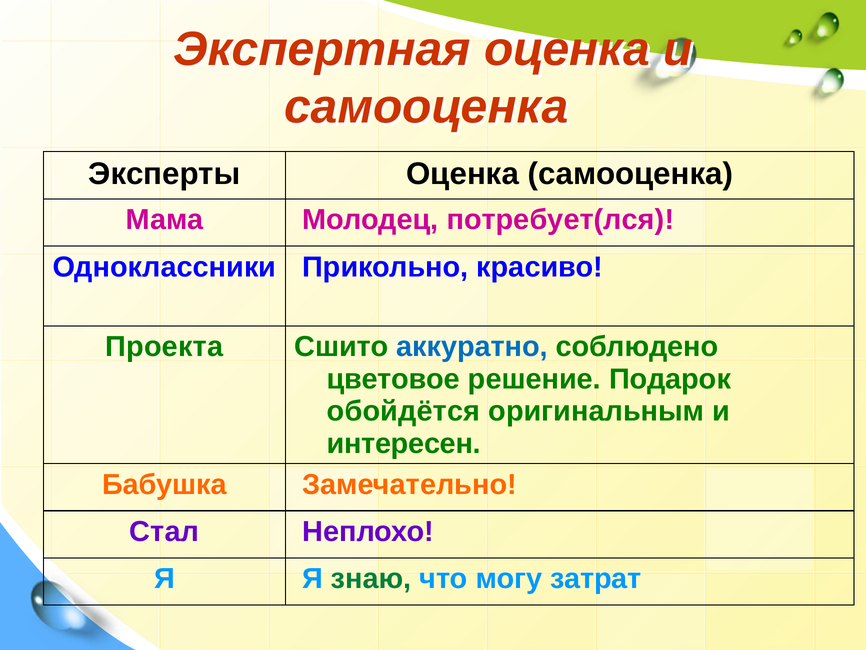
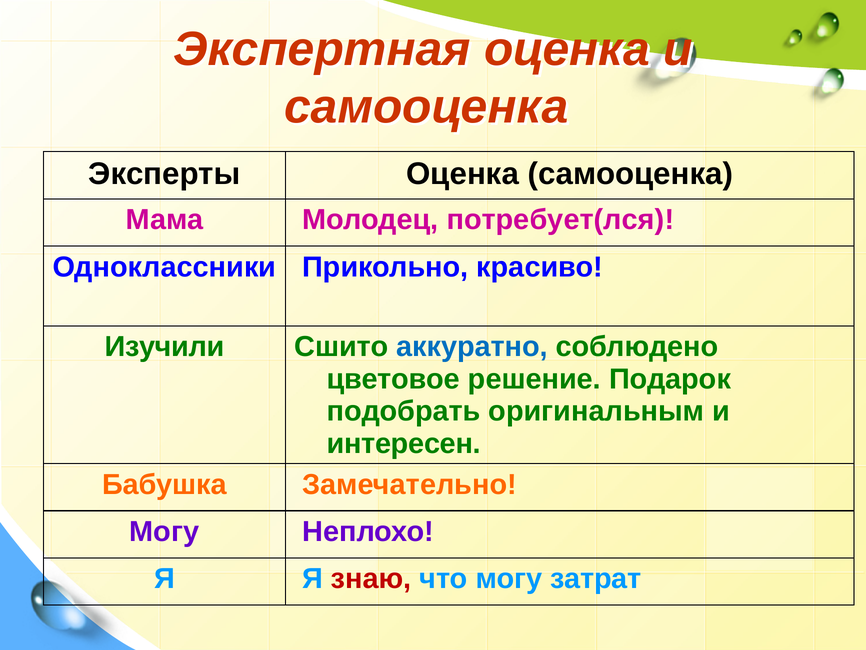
Проекта: Проекта -> Изучили
обойдётся: обойдётся -> подобрать
Стал at (164, 531): Стал -> Могу
знаю colour: green -> red
